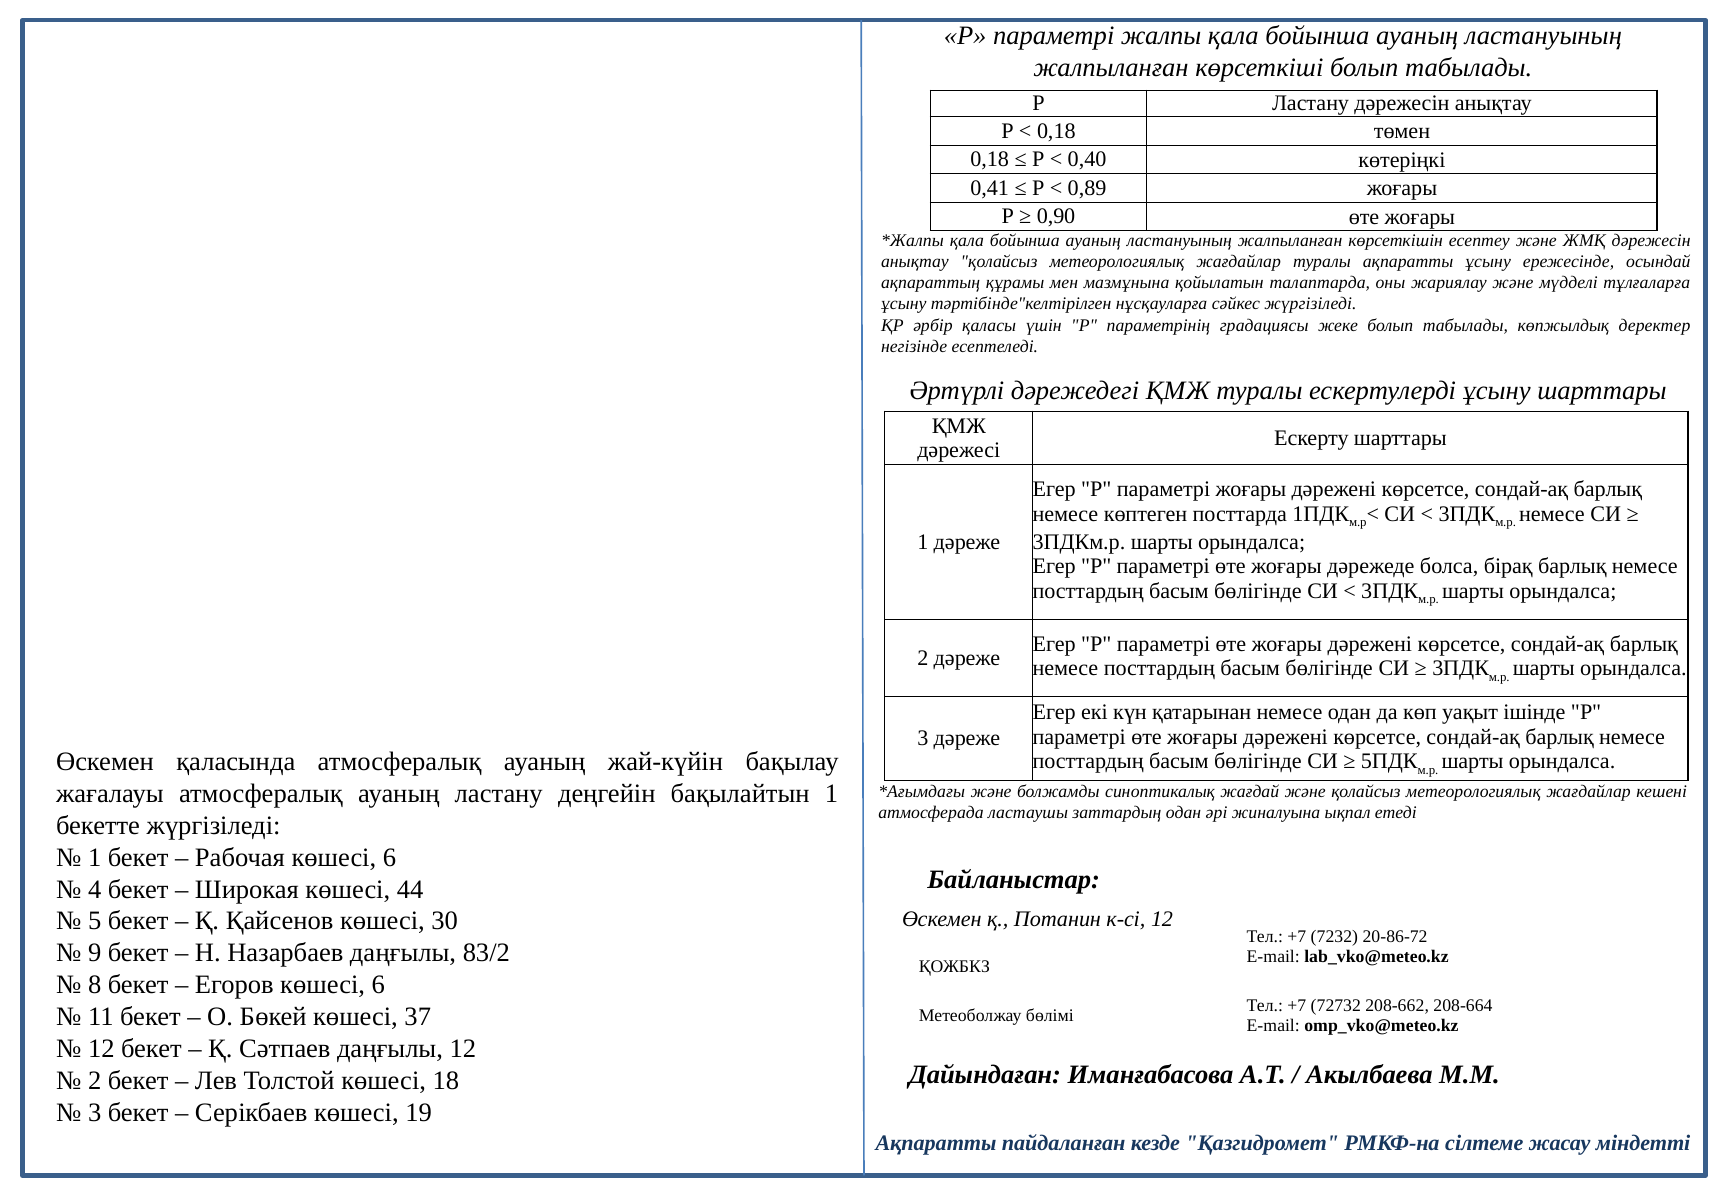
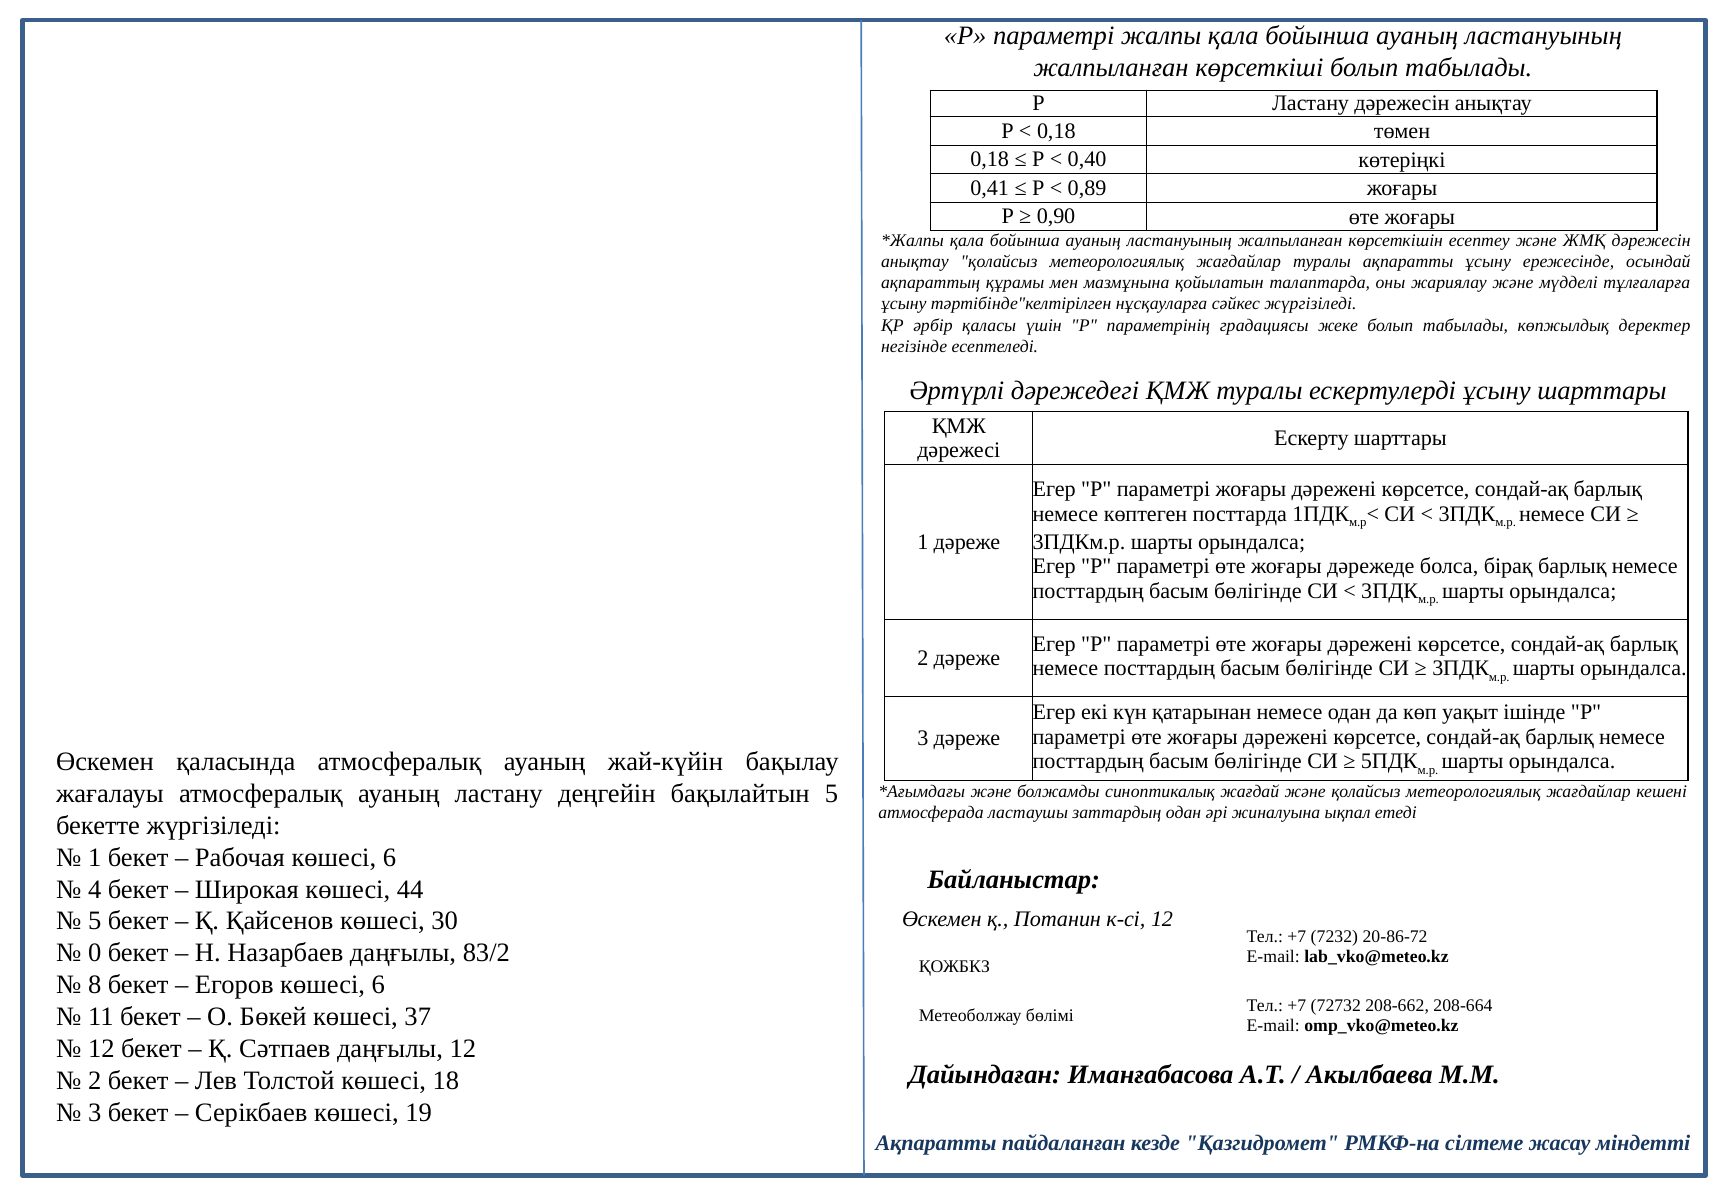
бақылайтын 1: 1 -> 5
9: 9 -> 0
